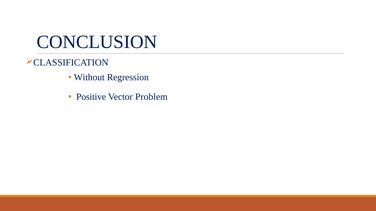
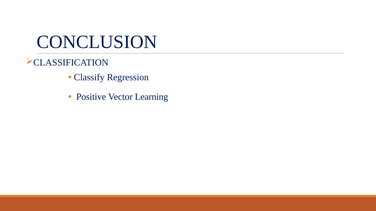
Without: Without -> Classify
Problem: Problem -> Learning
